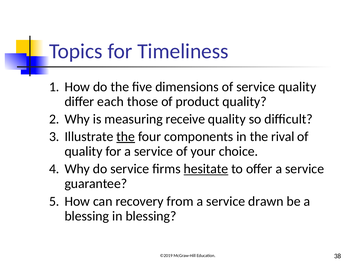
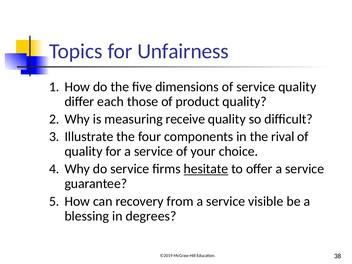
Timeliness: Timeliness -> Unfairness
the at (126, 137) underline: present -> none
drawn: drawn -> visible
in blessing: blessing -> degrees
